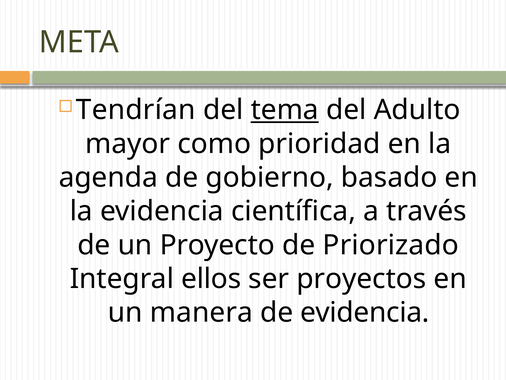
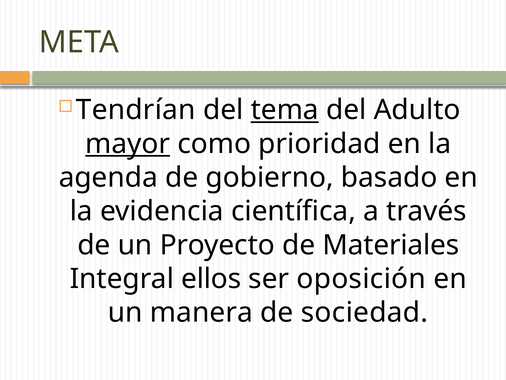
mayor underline: none -> present
Priorizado: Priorizado -> Materiales
proyectos: proyectos -> oposición
de evidencia: evidencia -> sociedad
